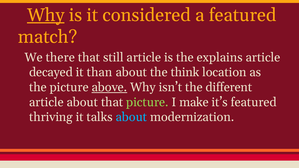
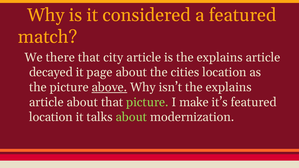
Why at (46, 15) underline: present -> none
still: still -> city
than: than -> page
think: think -> cities
isn’t the different: different -> explains
thriving at (51, 117): thriving -> location
about at (131, 117) colour: light blue -> light green
